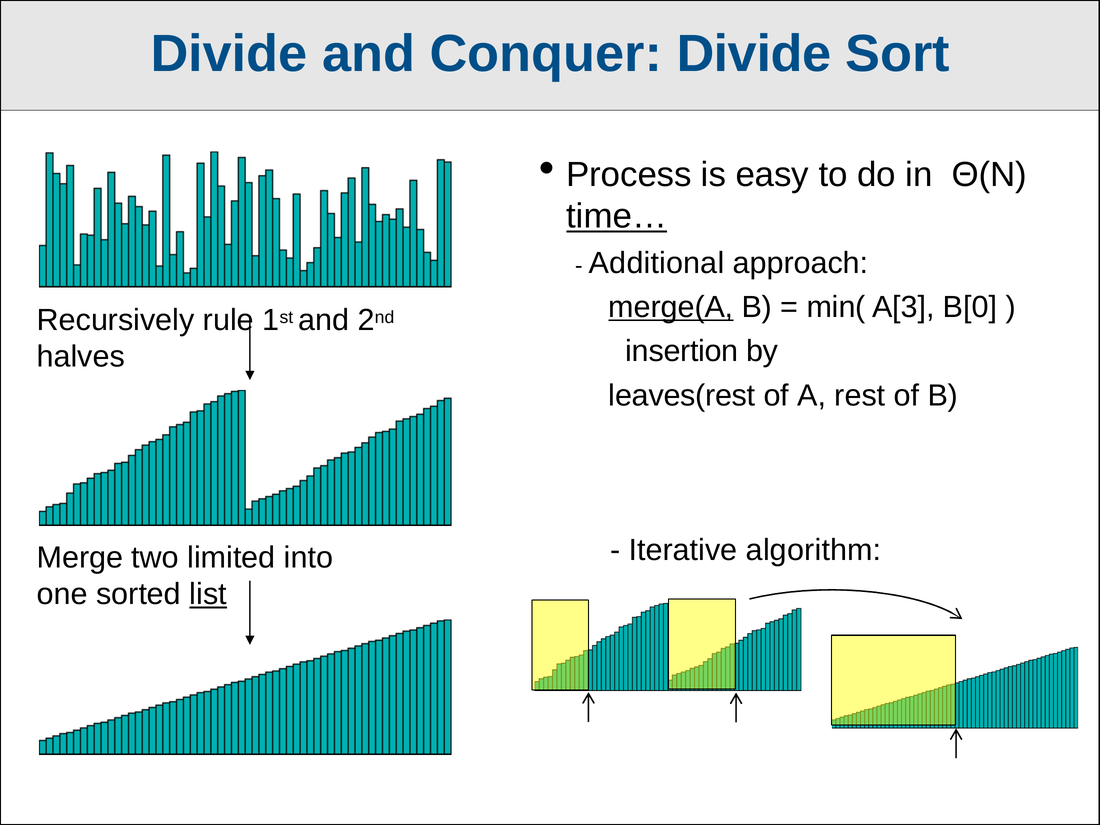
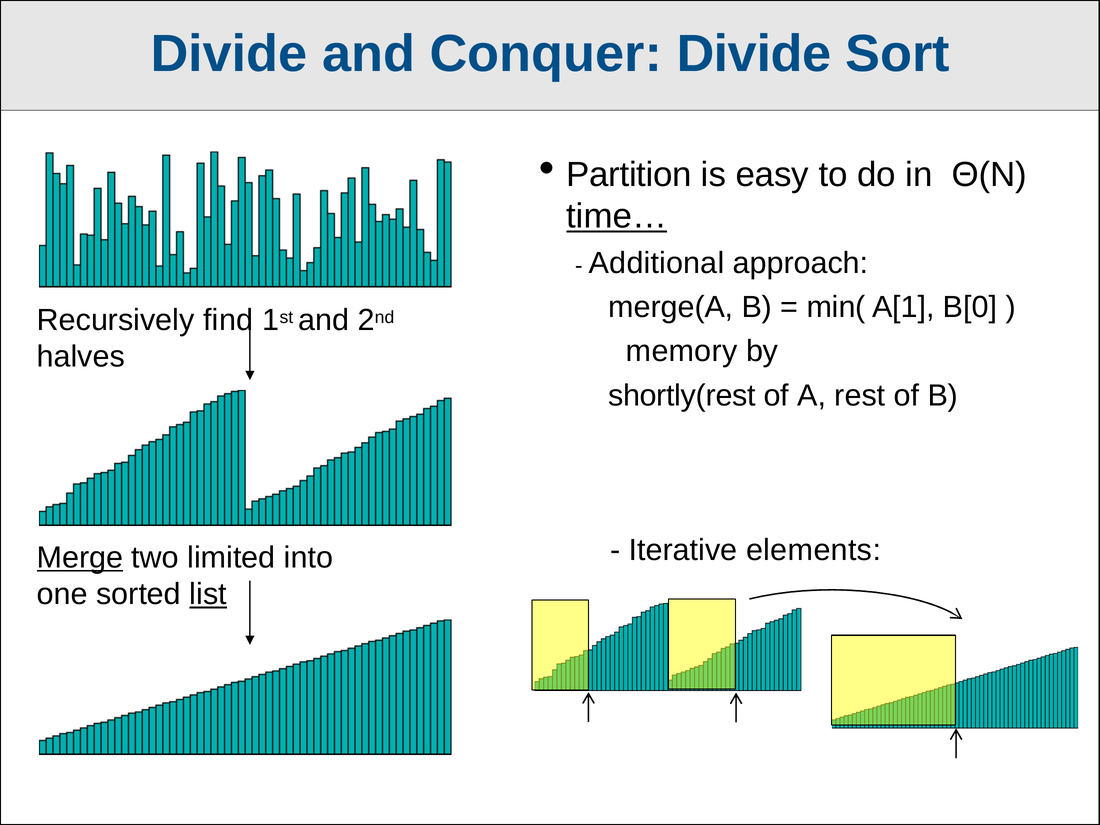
Process: Process -> Partition
merge(A underline: present -> none
A[3: A[3 -> A[1
rule: rule -> find
insertion: insertion -> memory
leaves(rest: leaves(rest -> shortly(rest
algorithm: algorithm -> elements
Merge underline: none -> present
